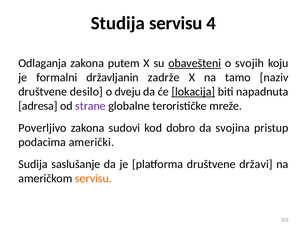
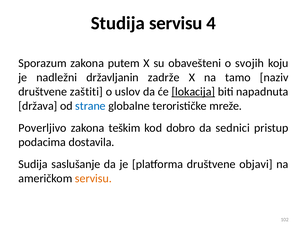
Odlaganja: Odlaganja -> Sporazum
obavešteni underline: present -> none
formalni: formalni -> nadležni
desilo: desilo -> zaštiti
dveju: dveju -> uslov
adresa: adresa -> država
strane colour: purple -> blue
sudovi: sudovi -> teškim
svojina: svojina -> sednici
američki: američki -> dostavila
državi: državi -> objavi
